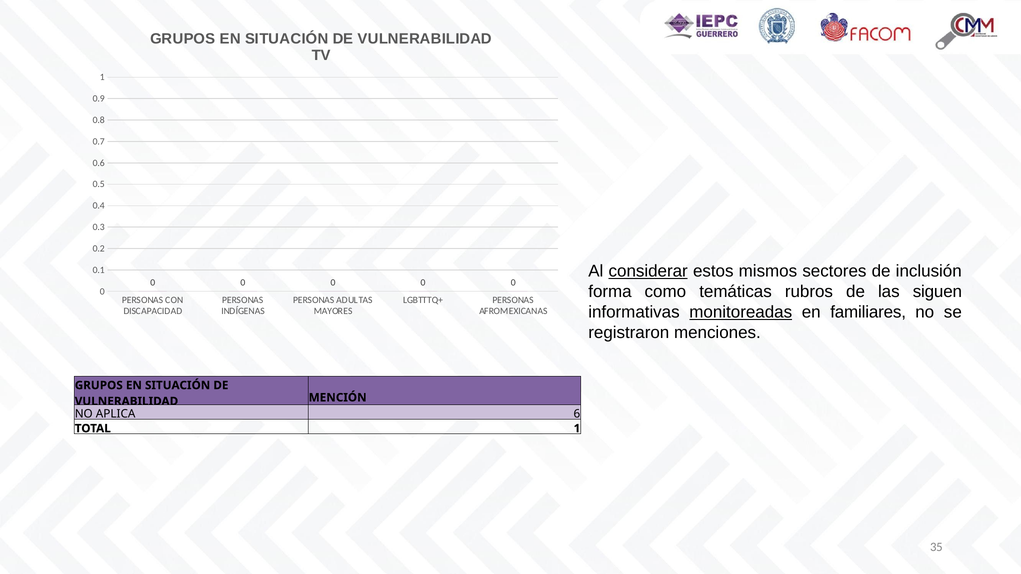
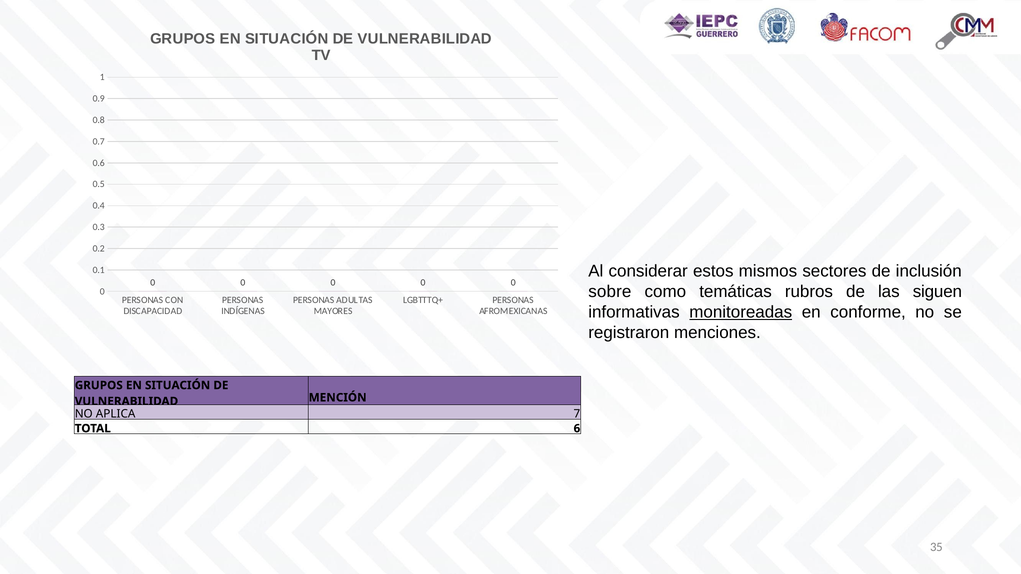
considerar underline: present -> none
forma: forma -> sobre
familiares: familiares -> conforme
6: 6 -> 7
TOTAL 1: 1 -> 6
